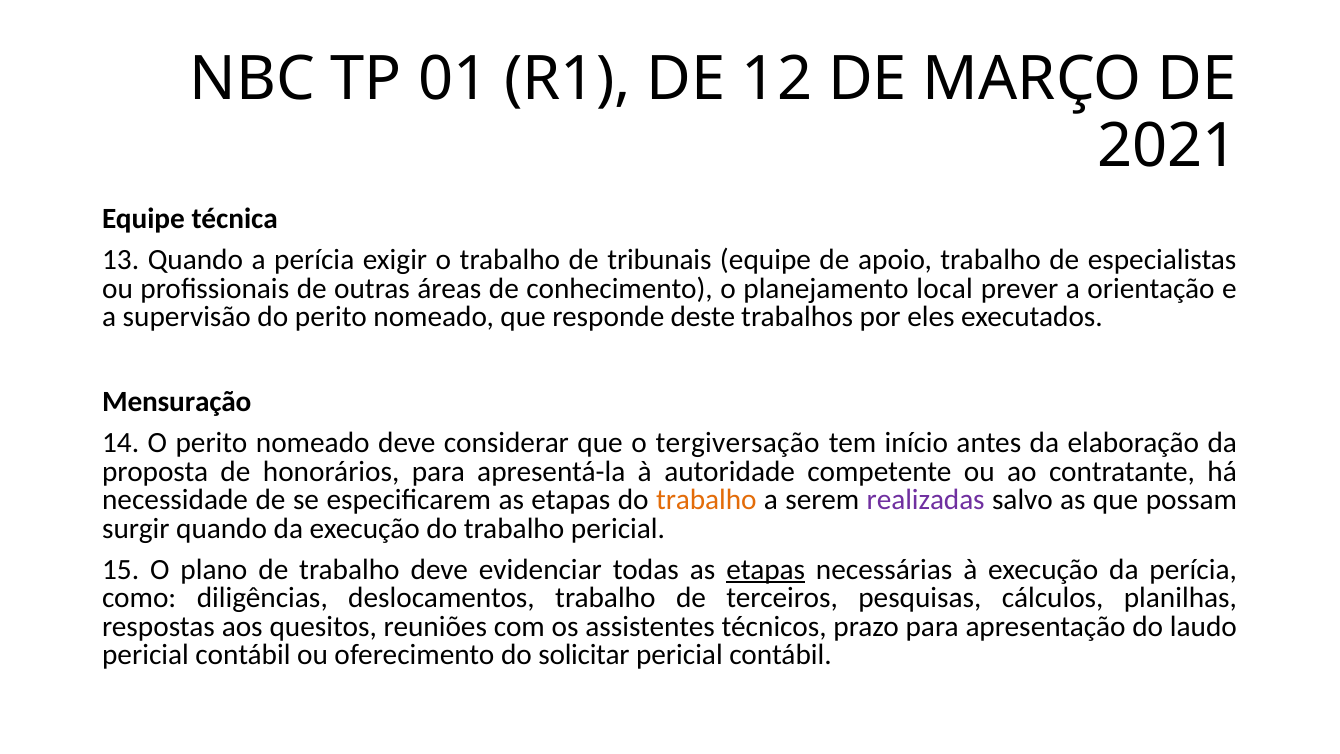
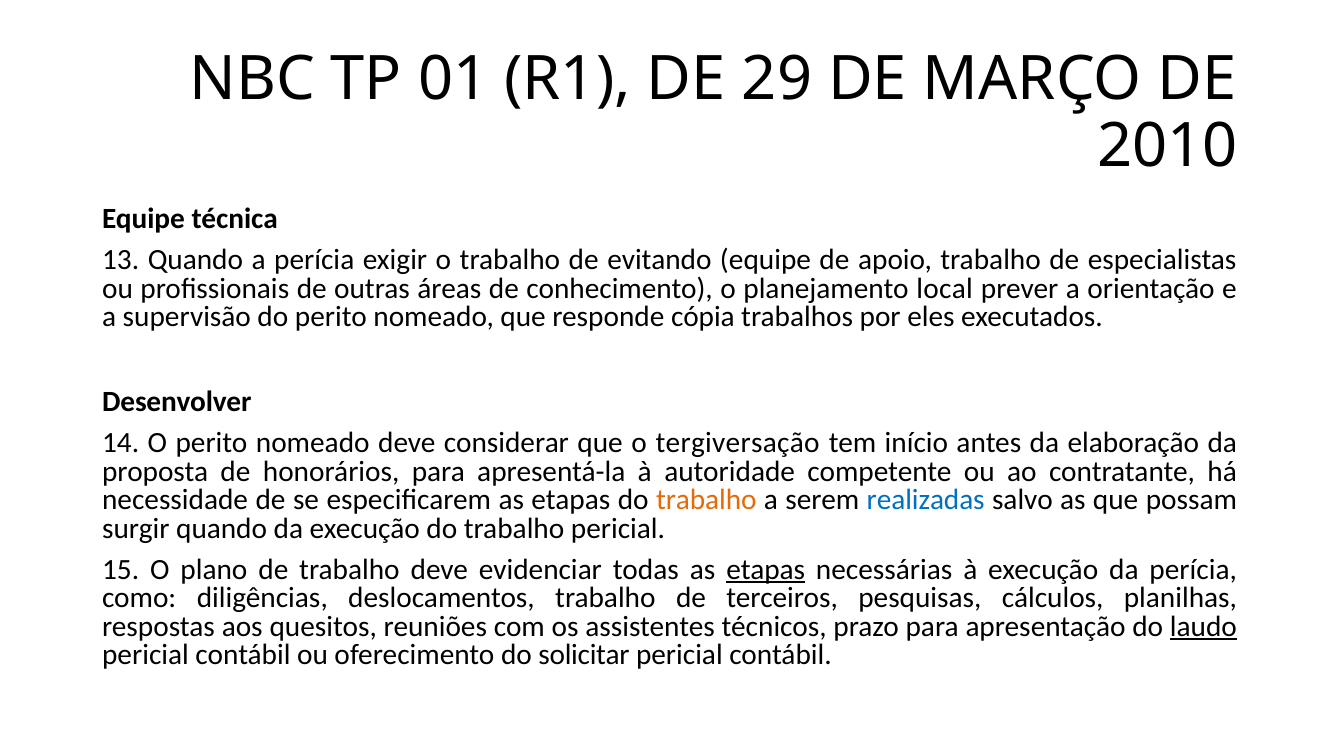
12: 12 -> 29
2021: 2021 -> 2010
tribunais: tribunais -> evitando
deste: deste -> cópia
Mensuração: Mensuração -> Desenvolver
realizadas colour: purple -> blue
laudo underline: none -> present
